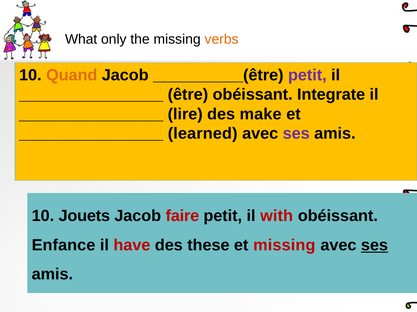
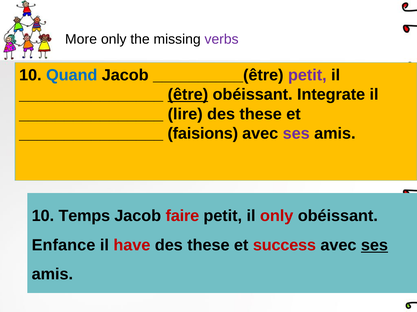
What: What -> More
verbs colour: orange -> purple
Quand colour: orange -> blue
être underline: none -> present
lire des make: make -> these
learned: learned -> faisions
Jouets: Jouets -> Temps
il with: with -> only
et missing: missing -> success
